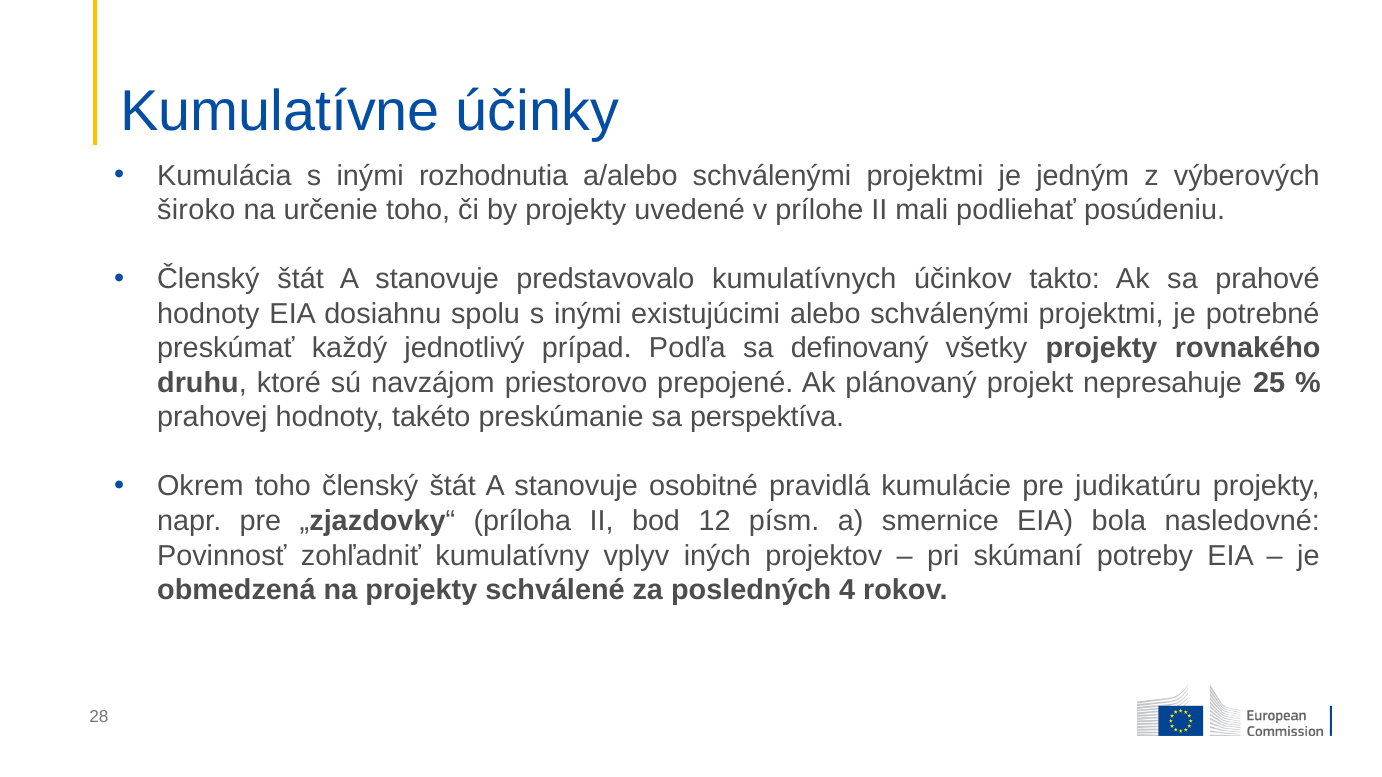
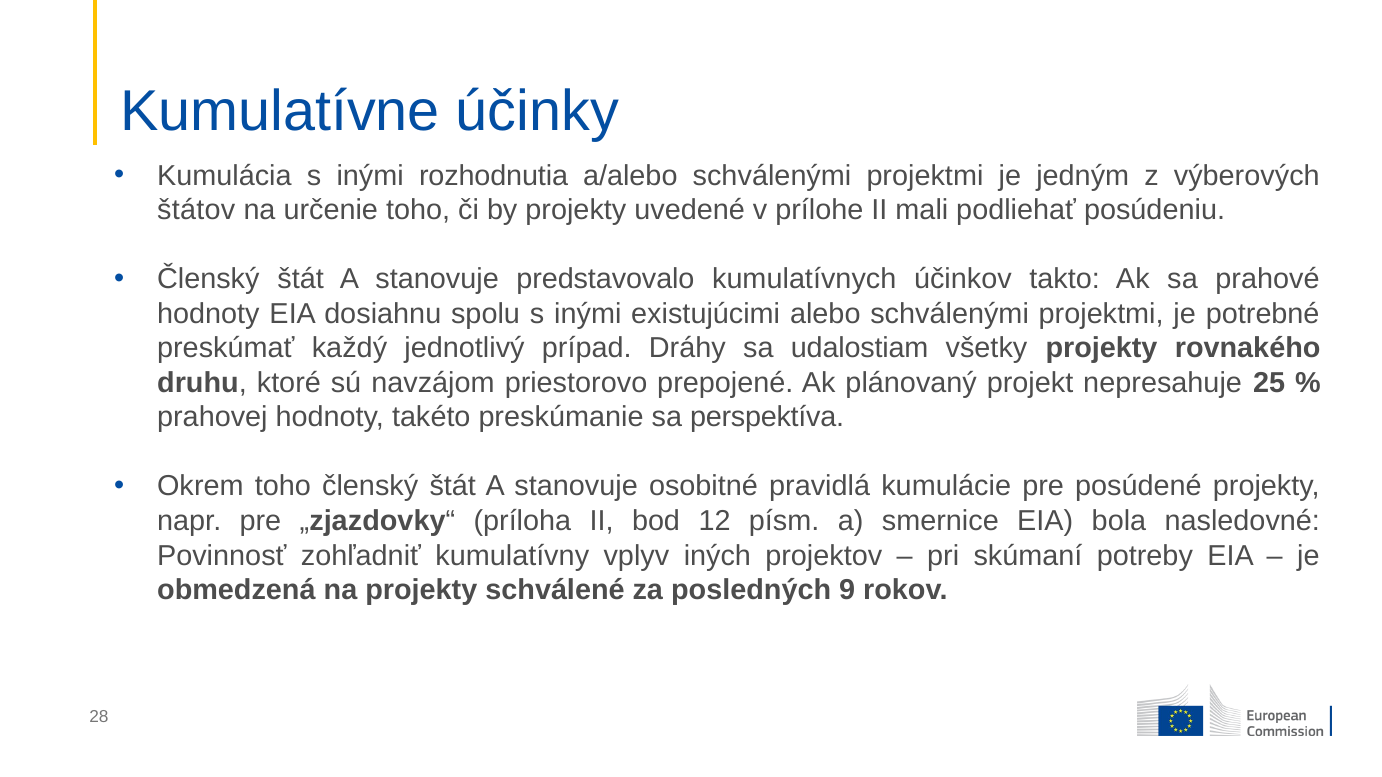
široko: široko -> štátov
Podľa: Podľa -> Dráhy
definovaný: definovaný -> udalostiam
judikatúru: judikatúru -> posúdené
4: 4 -> 9
